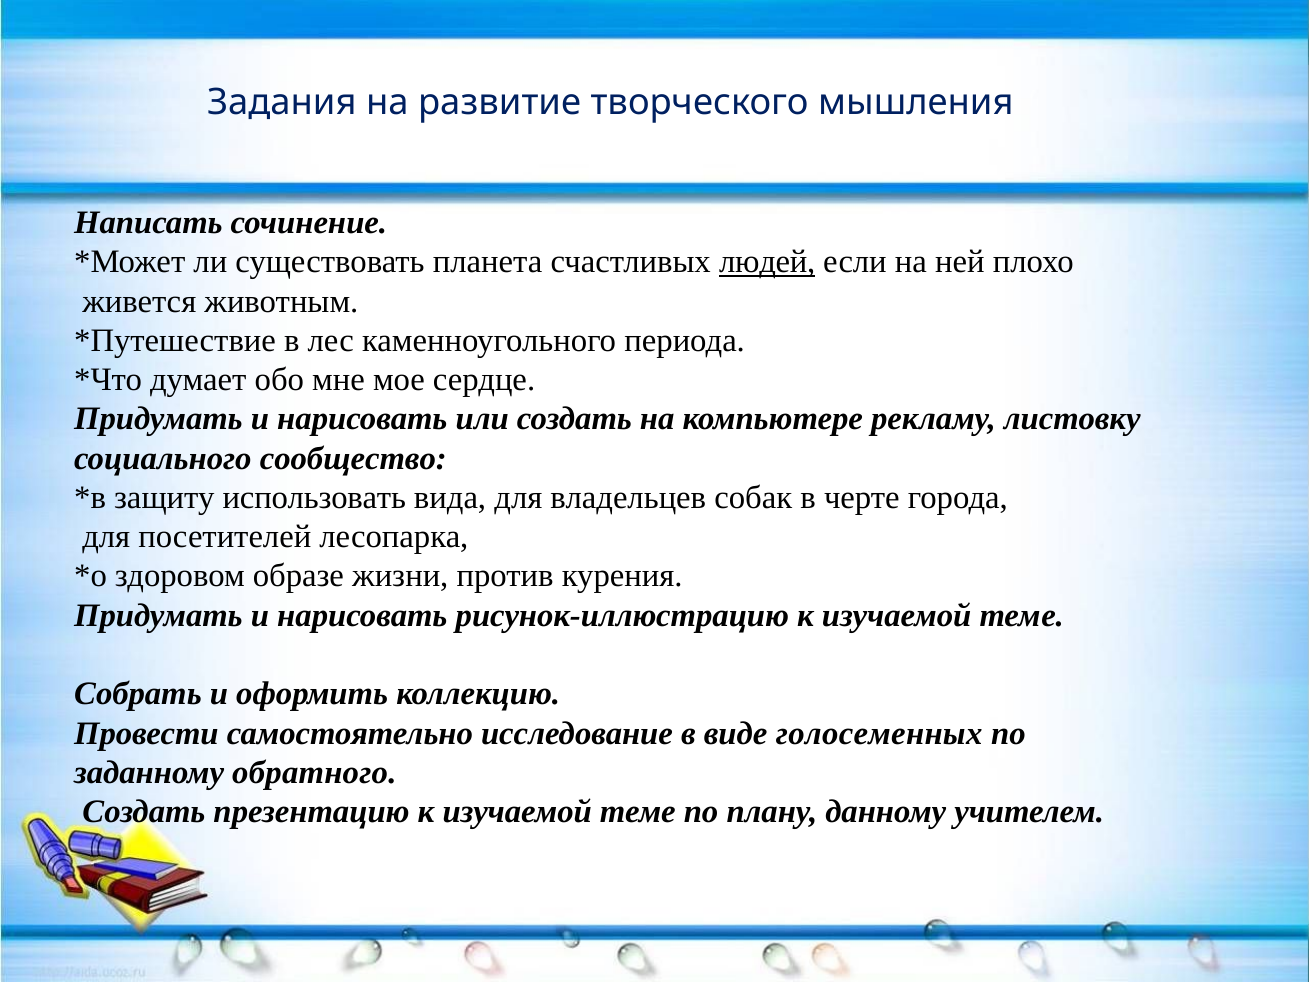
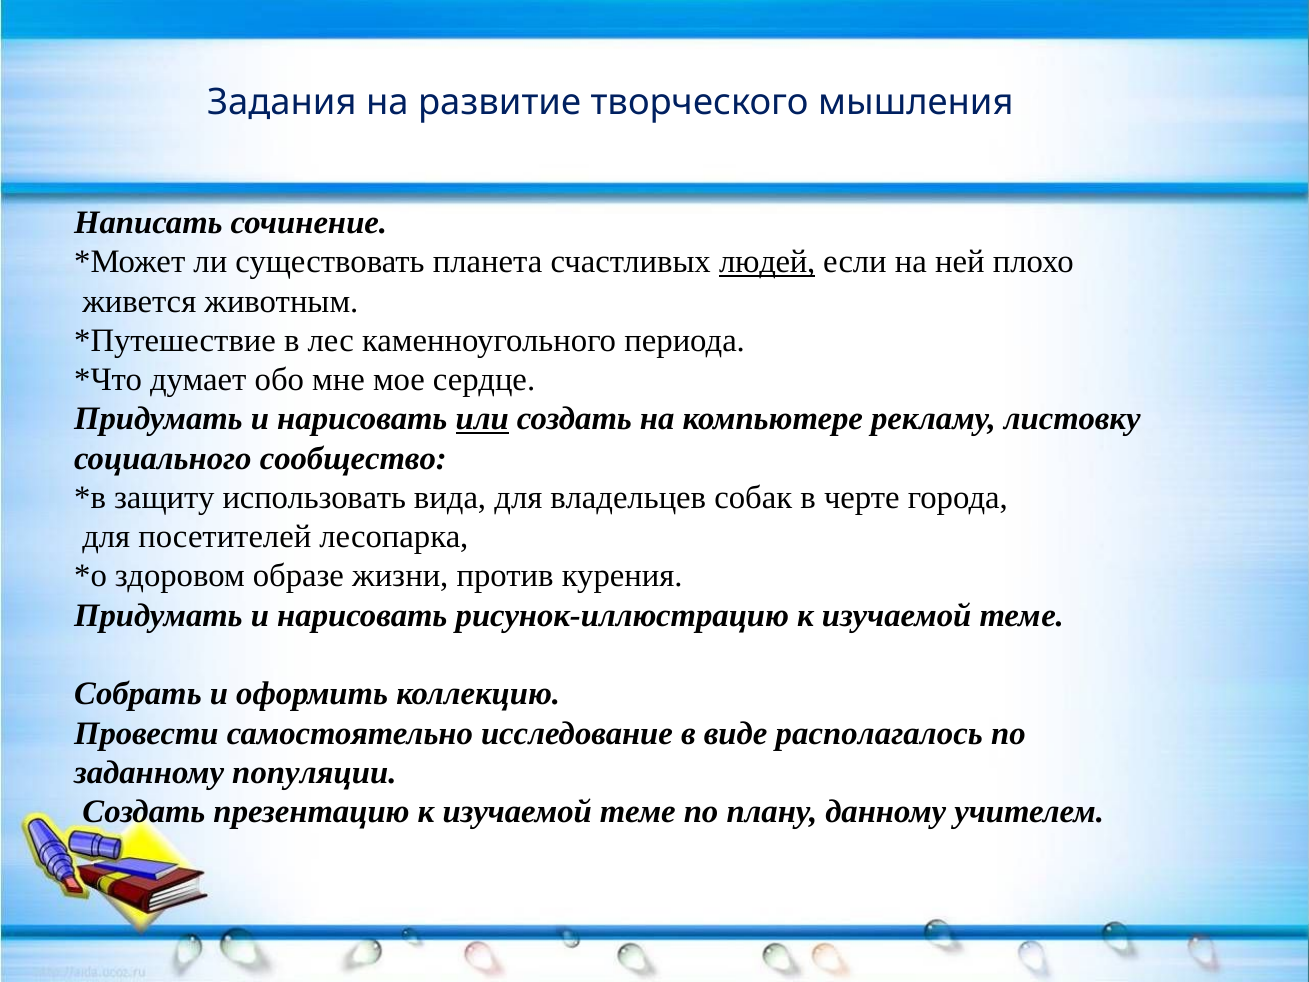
или underline: none -> present
голосеменных: голосеменных -> располагалось
обратного: обратного -> популяции
